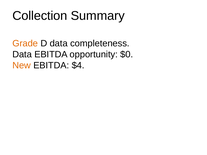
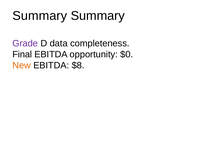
Collection at (40, 16): Collection -> Summary
Grade colour: orange -> purple
Data at (22, 54): Data -> Final
$4: $4 -> $8
